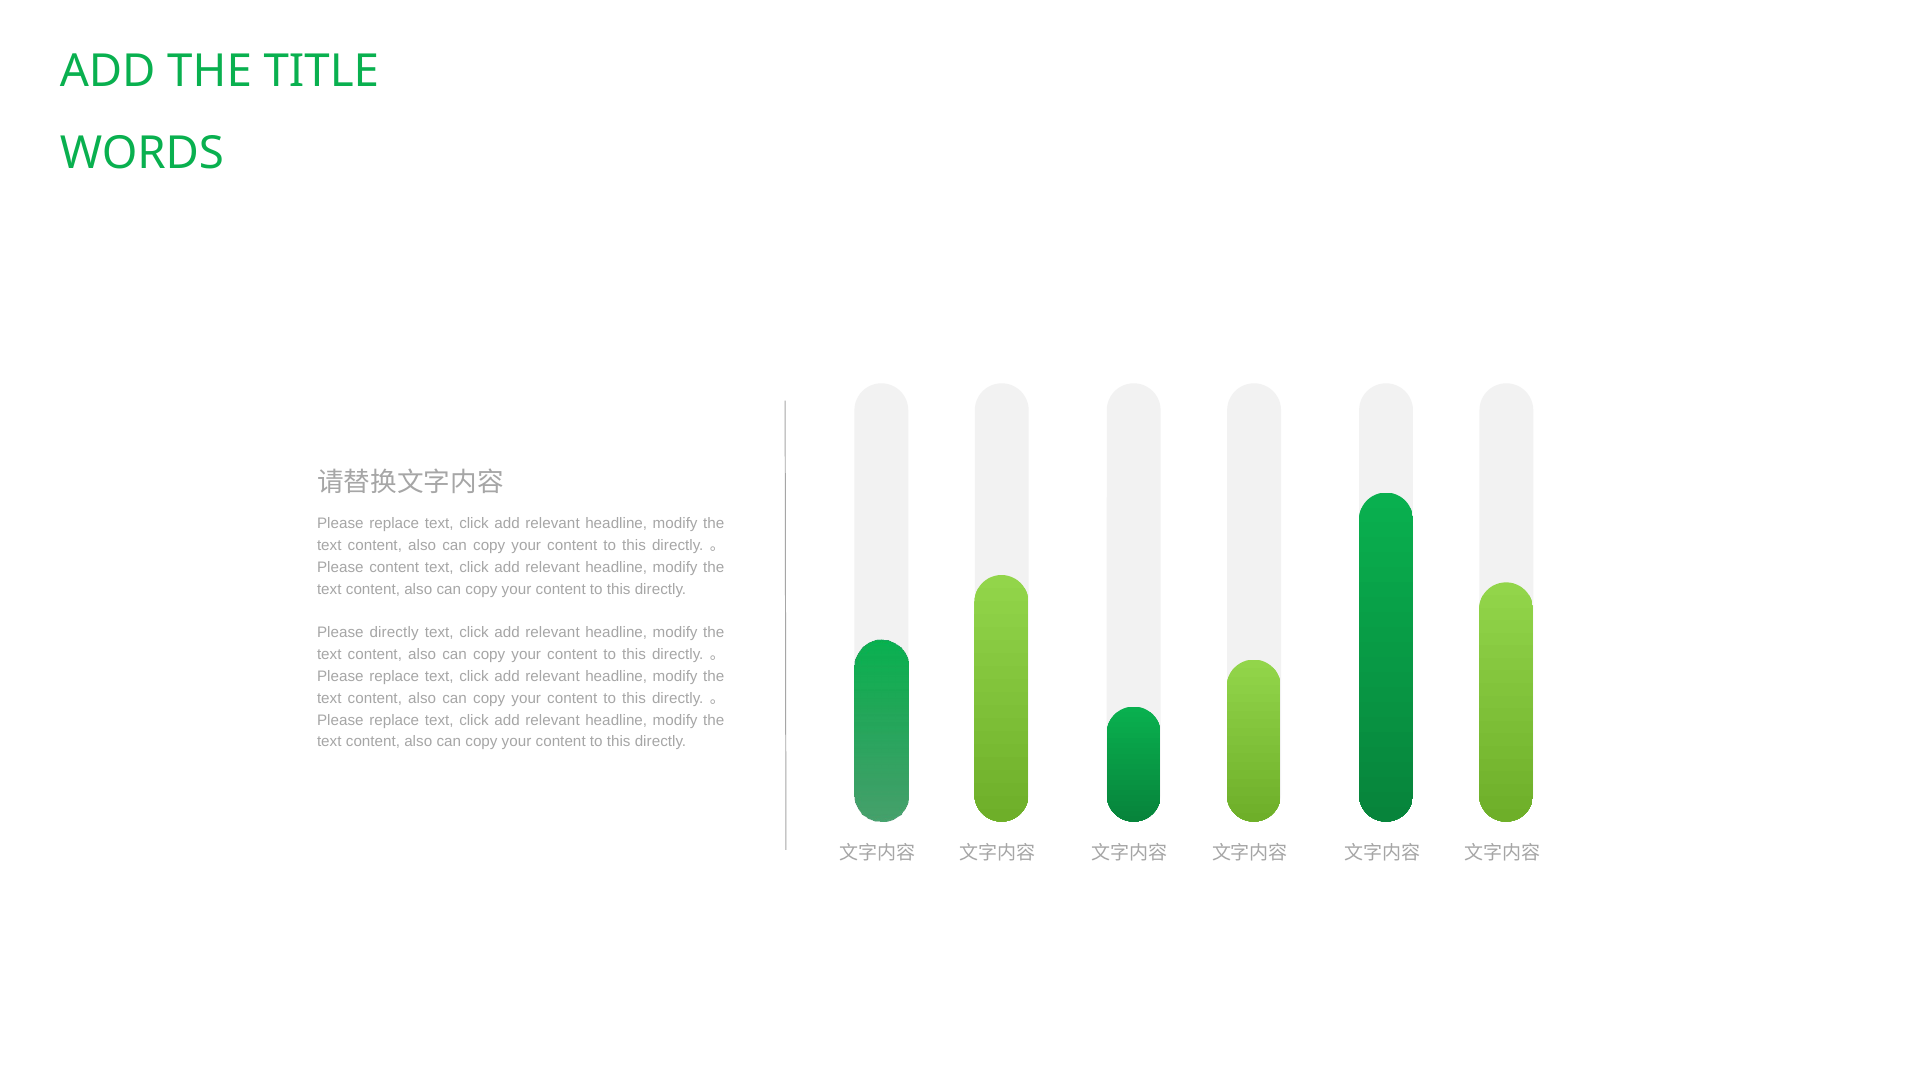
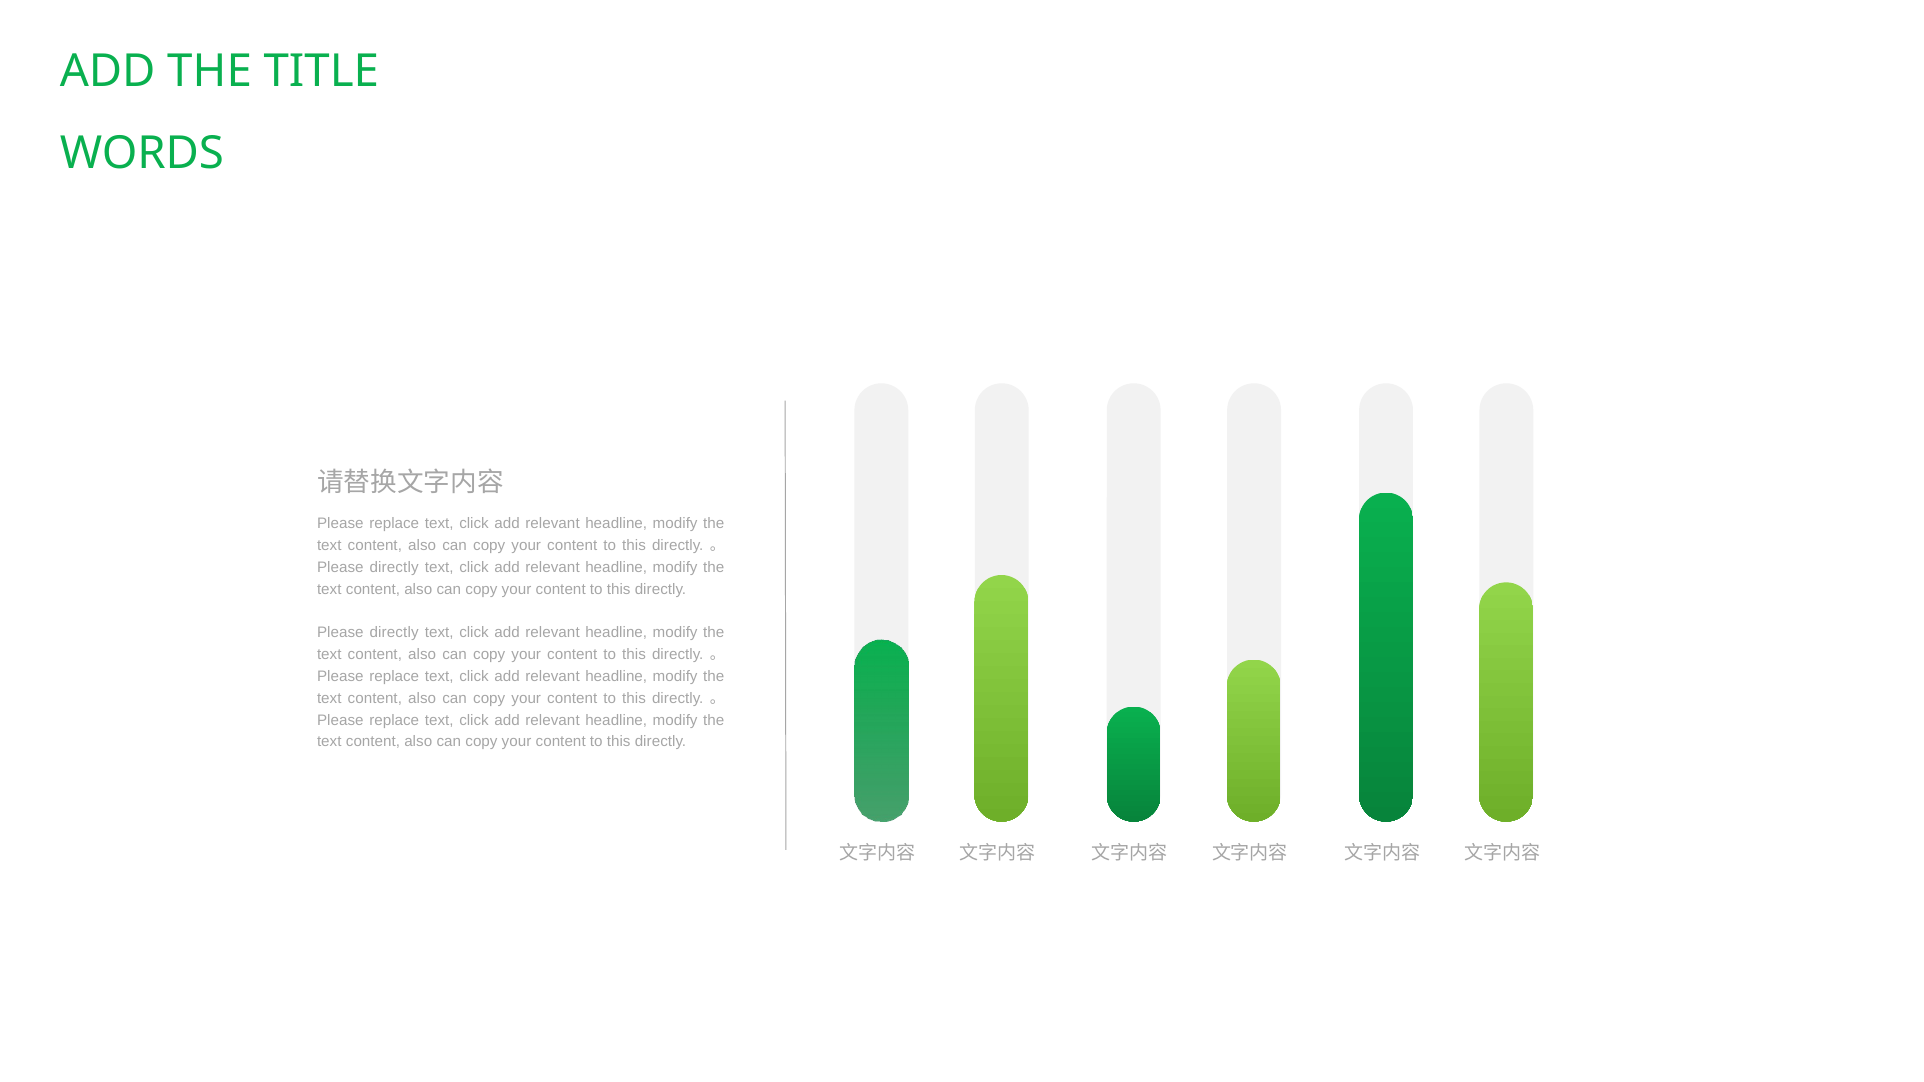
content at (394, 568): content -> directly
